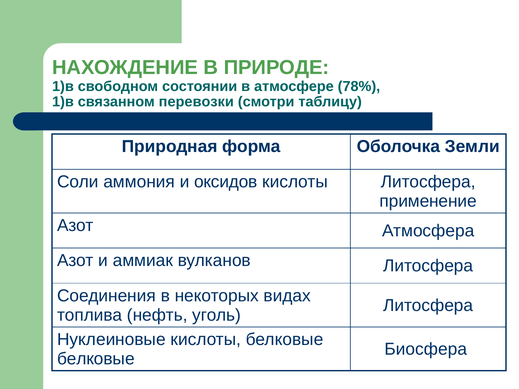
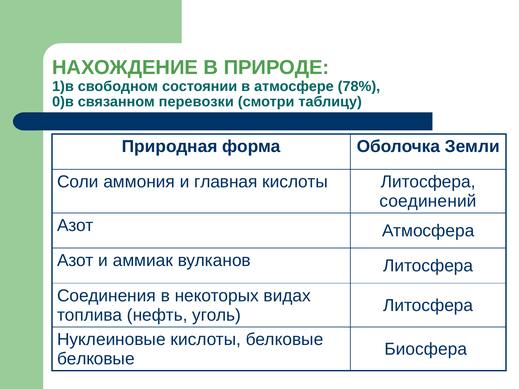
1)в at (63, 102): 1)в -> 0)в
оксидов: оксидов -> главная
применение: применение -> соединений
